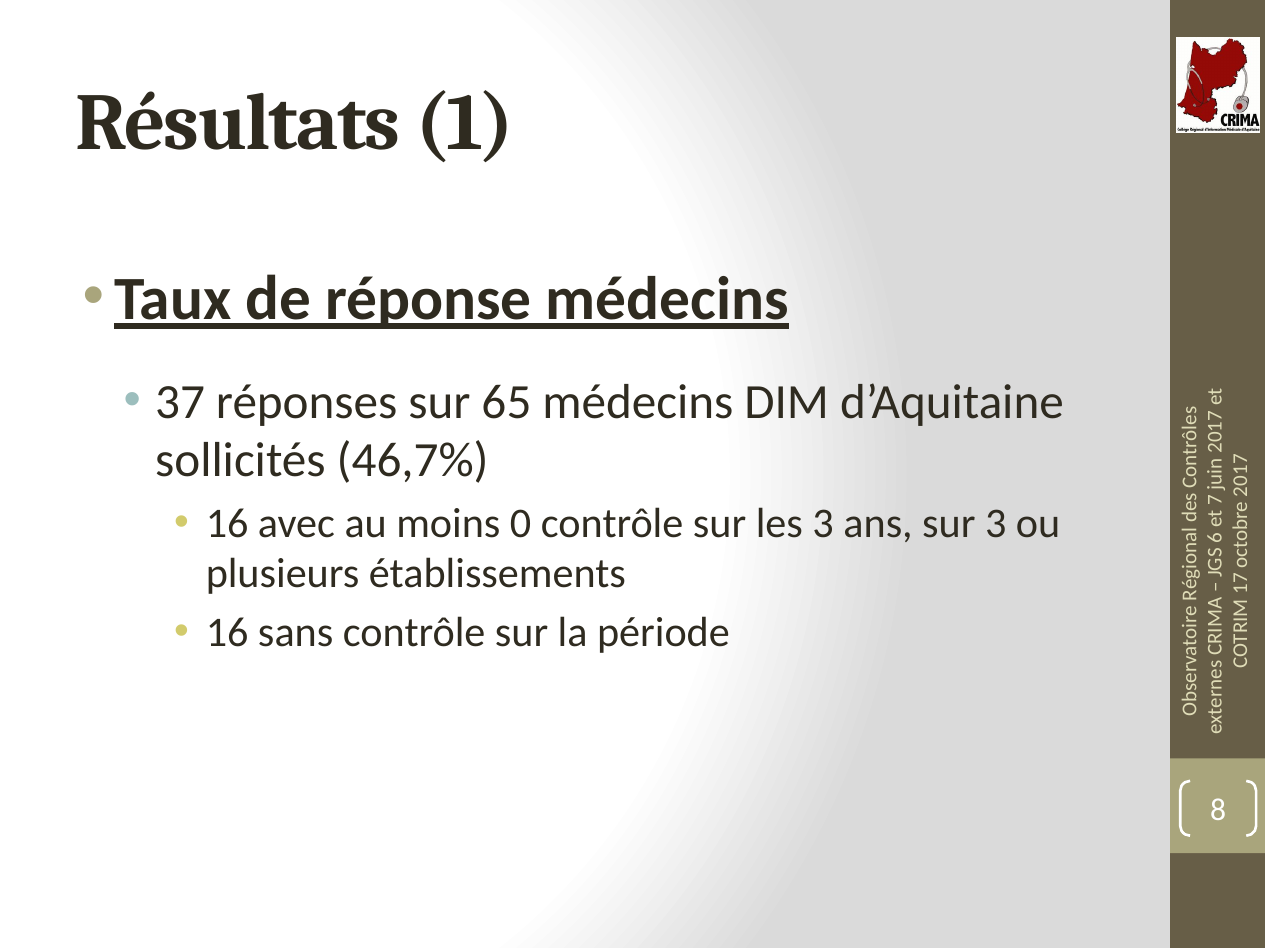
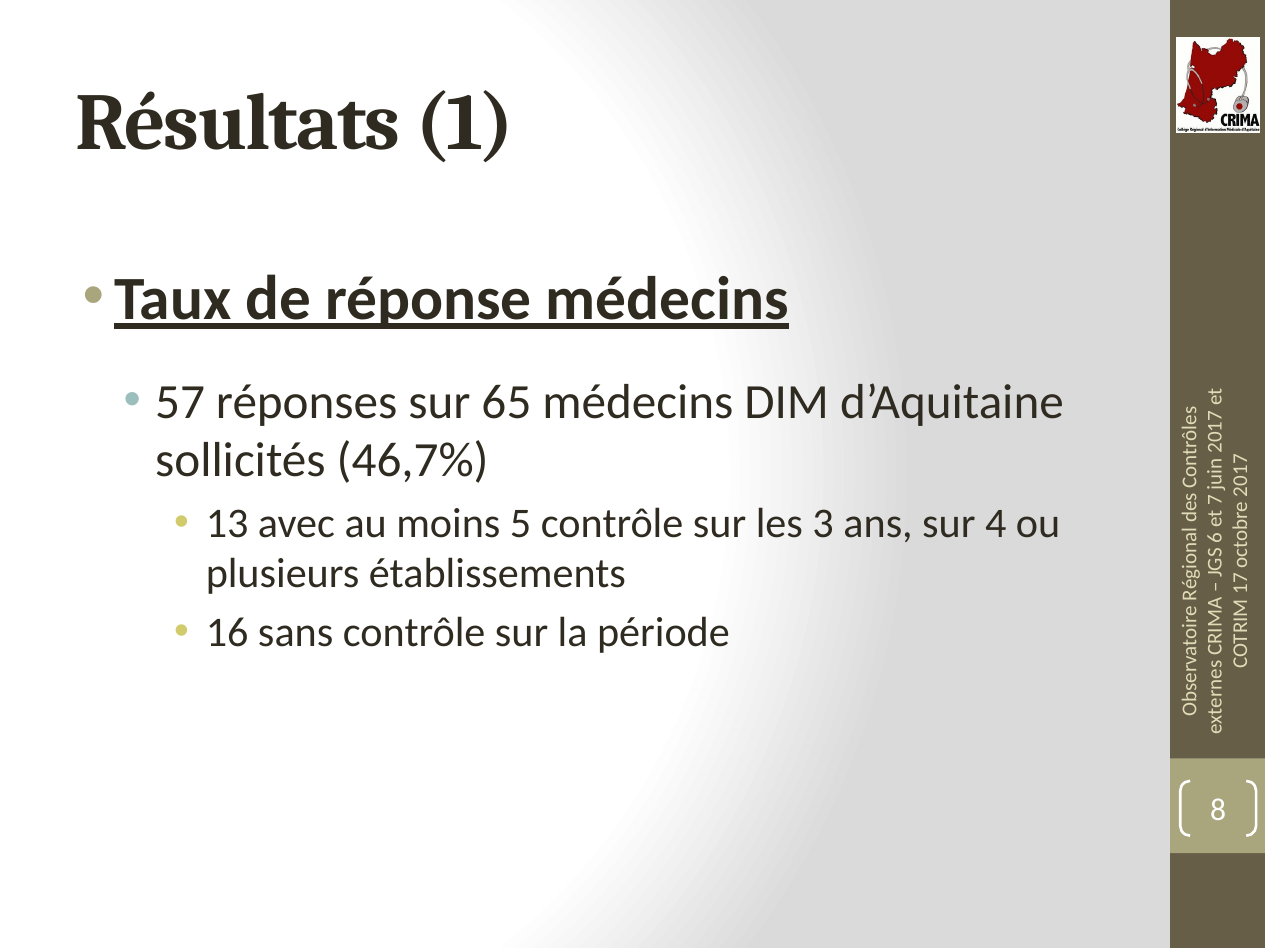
37: 37 -> 57
16 at (227, 524): 16 -> 13
moins 0: 0 -> 5
sur 3: 3 -> 4
